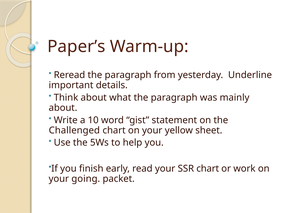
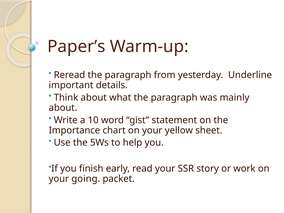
Challenged: Challenged -> Importance
SSR chart: chart -> story
